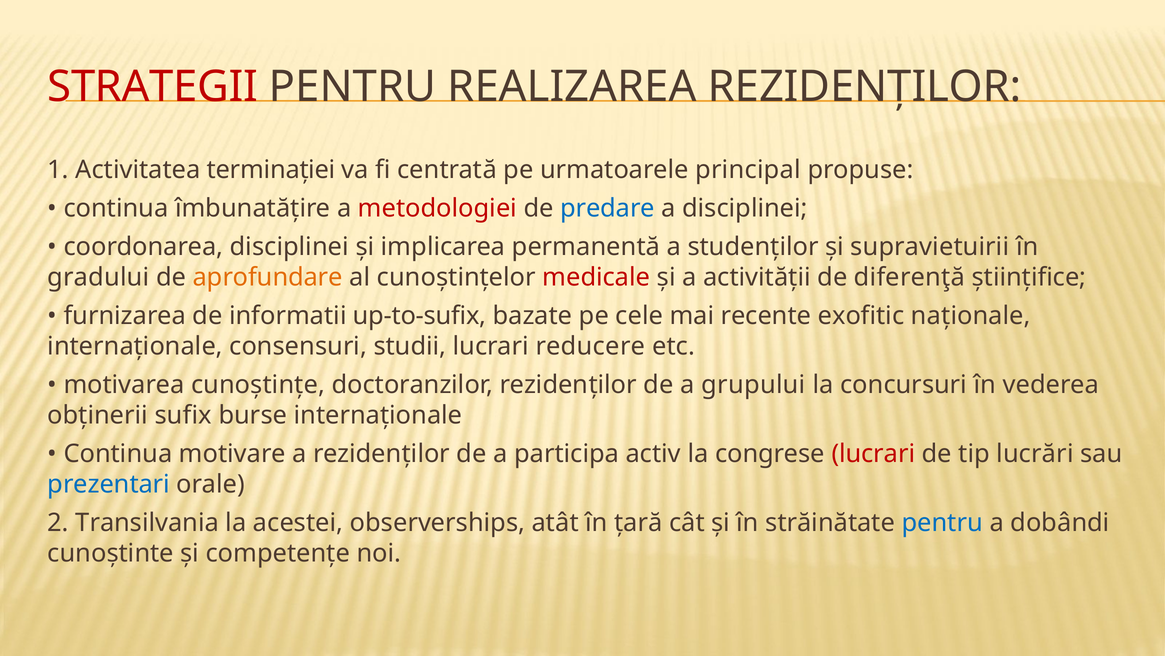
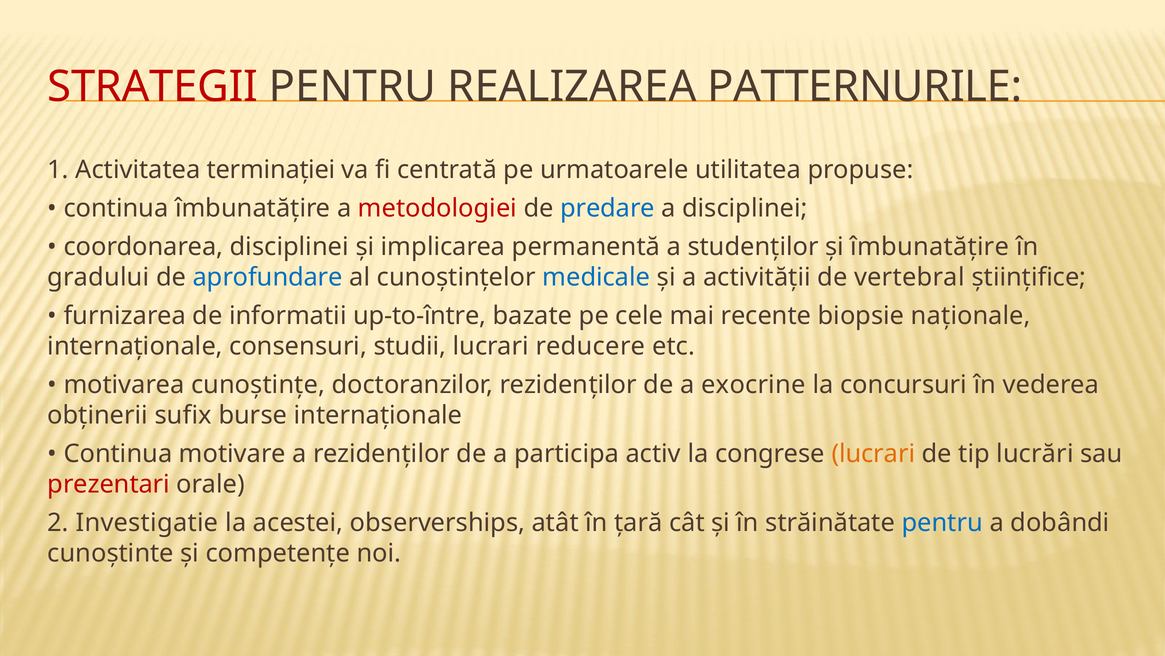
REALIZAREA REZIDENȚILOR: REZIDENȚILOR -> PATTERNURILE
principal: principal -> utilitatea
și supravietuirii: supravietuirii -> îmbunatățire
aprofundare colour: orange -> blue
medicale colour: red -> blue
diferenţă: diferenţă -> vertebral
up-to-sufix: up-to-sufix -> up-to-între
exofitic: exofitic -> biopsie
grupului: grupului -> exocrine
lucrari at (873, 453) colour: red -> orange
prezentari colour: blue -> red
Transilvania: Transilvania -> Investigatie
